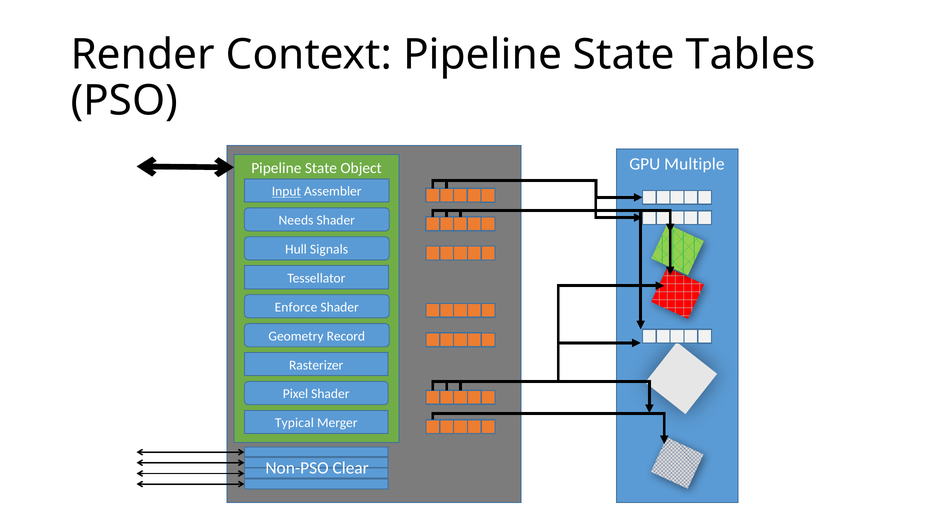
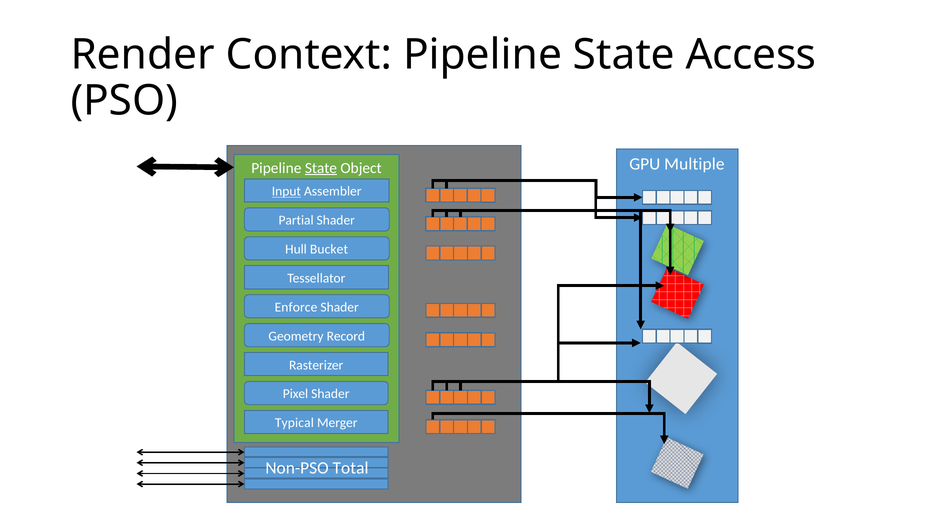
Tables: Tables -> Access
State at (321, 168) underline: none -> present
Needs: Needs -> Partial
Signals: Signals -> Bucket
Clear: Clear -> Total
